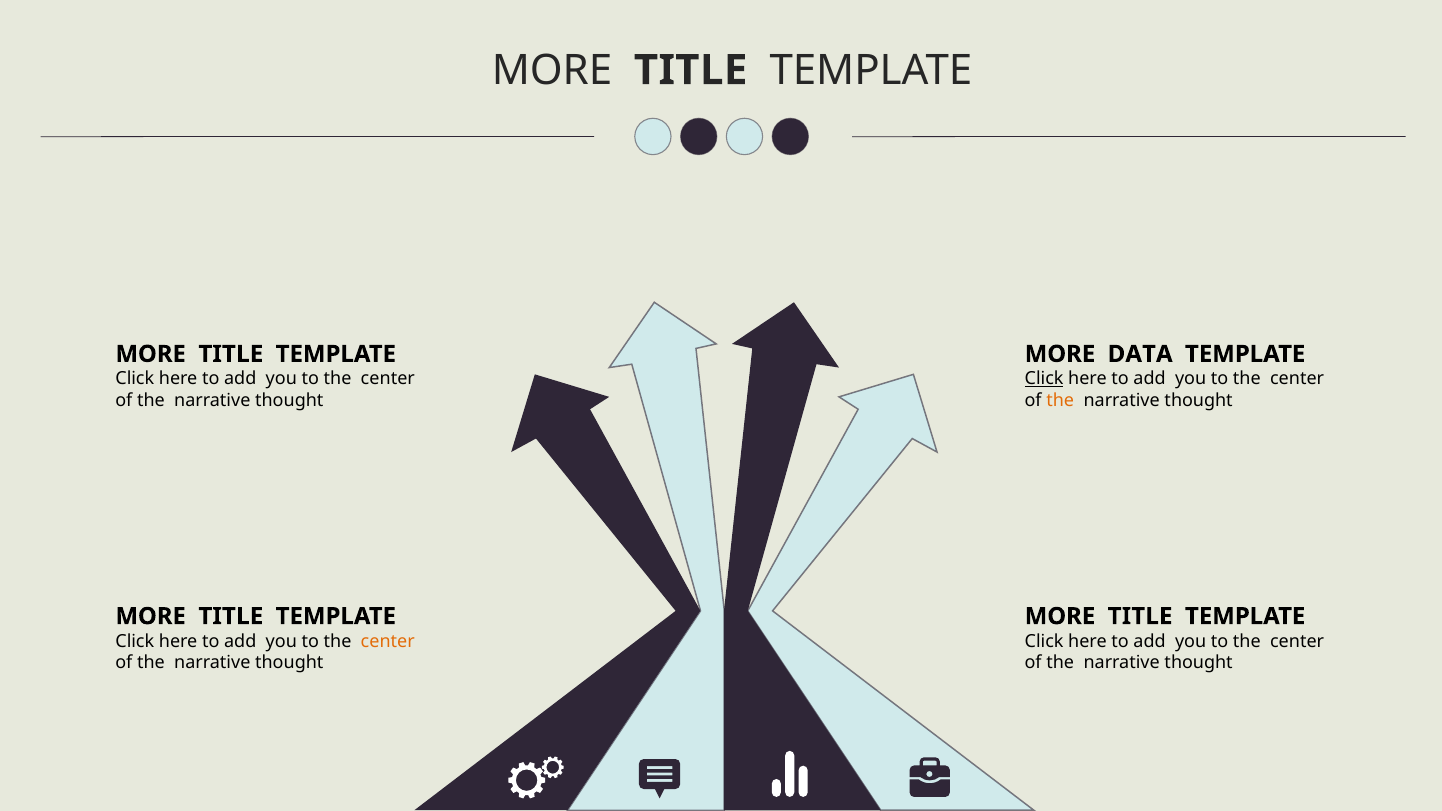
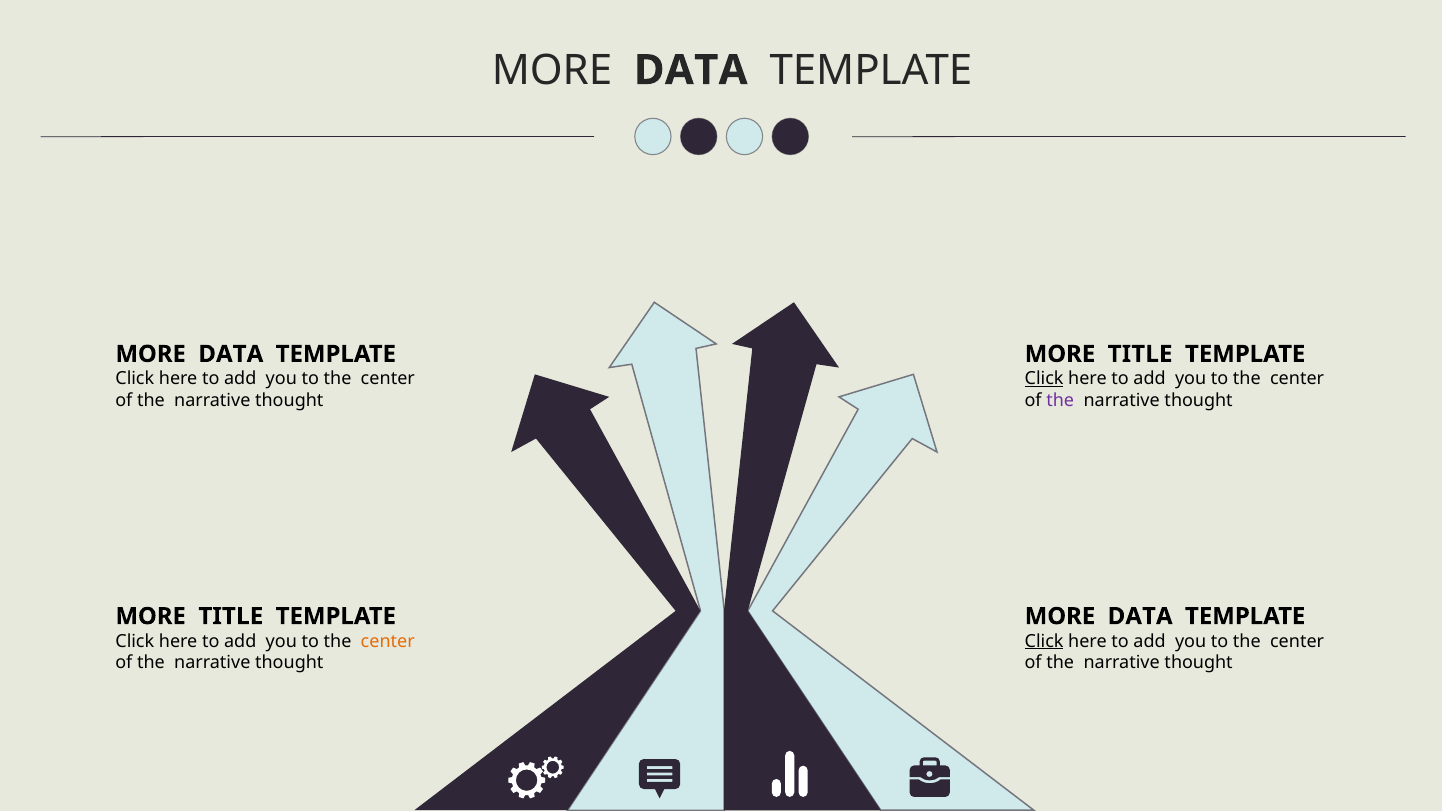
TITLE at (691, 70): TITLE -> DATA
TITLE at (231, 354): TITLE -> DATA
DATA at (1140, 354): DATA -> TITLE
the at (1060, 401) colour: orange -> purple
TITLE at (1140, 616): TITLE -> DATA
Click at (1044, 641) underline: none -> present
